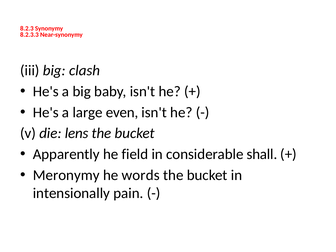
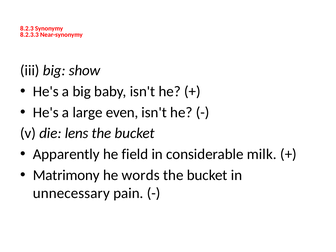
clash: clash -> show
shall: shall -> milk
Meronymy: Meronymy -> Matrimony
intensionally: intensionally -> unnecessary
